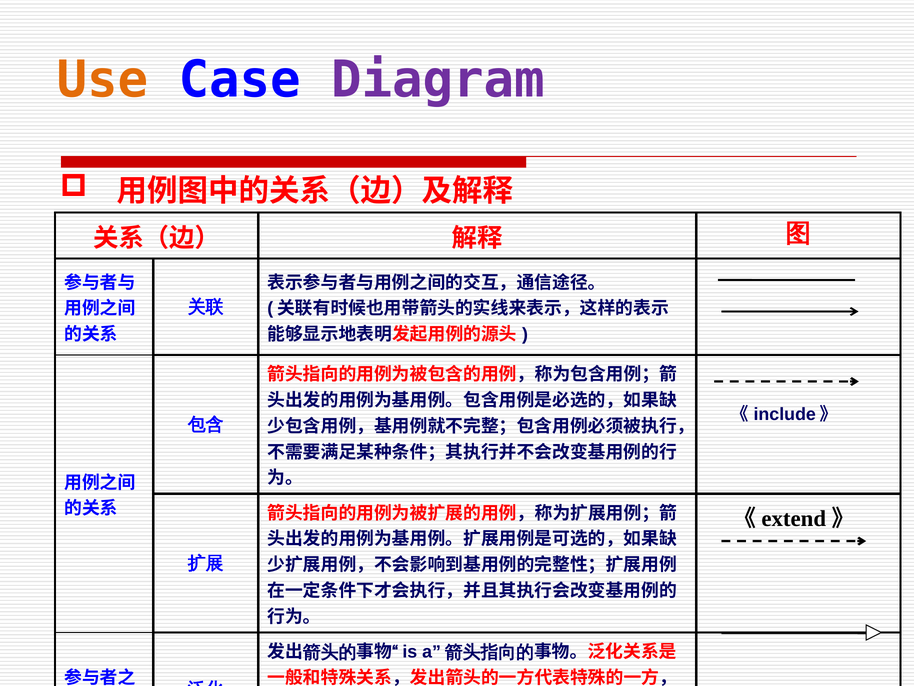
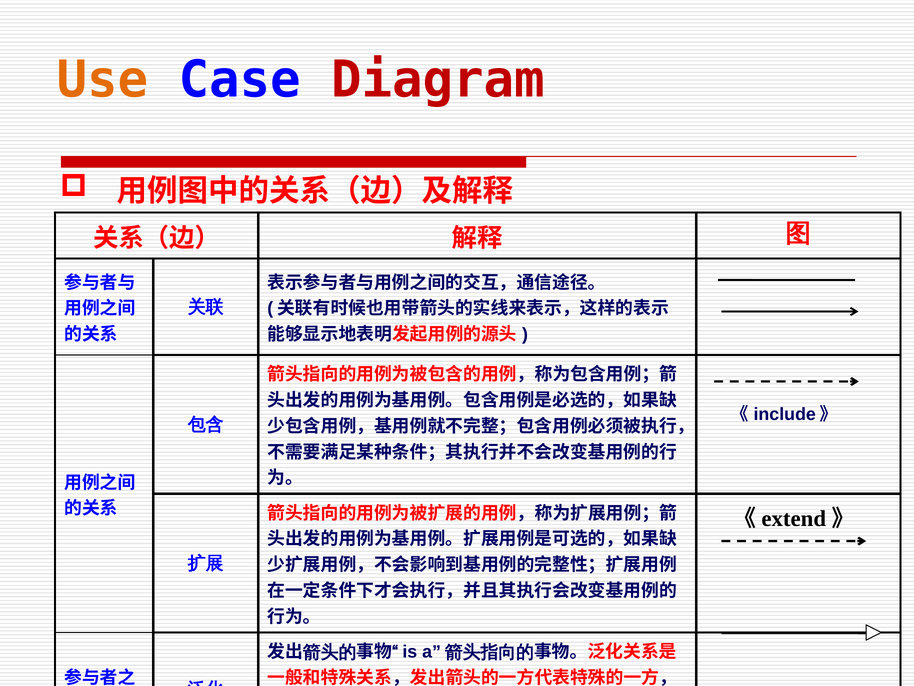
Diagram colour: purple -> red
